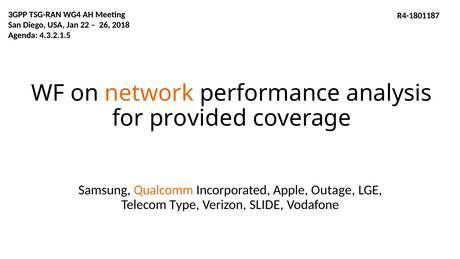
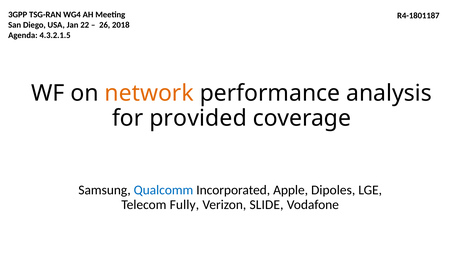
Qualcomm colour: orange -> blue
Outage: Outage -> Dipoles
Type: Type -> Fully
